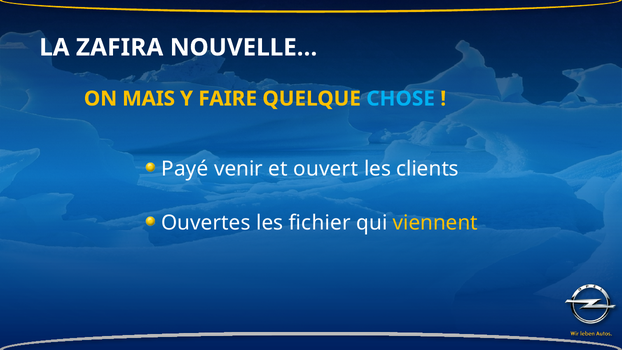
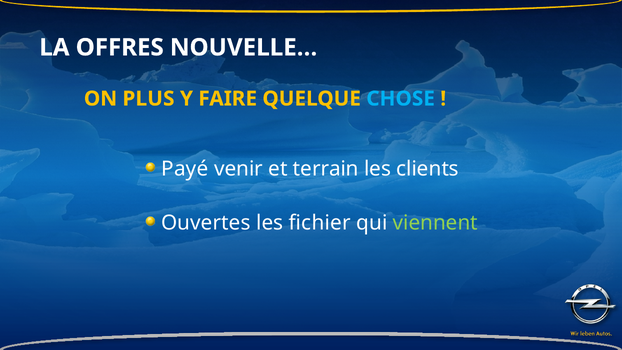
ZAFIRA: ZAFIRA -> OFFRES
MAIS: MAIS -> PLUS
ouvert: ouvert -> terrain
viennent colour: yellow -> light green
